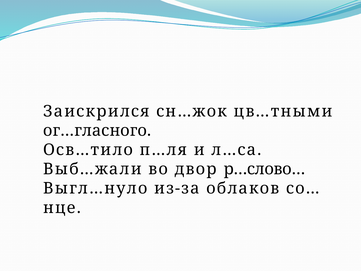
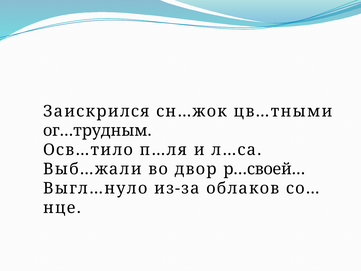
ог…гласного: ог…гласного -> ог…трудным
р…слово…: р…слово… -> р…своей…
